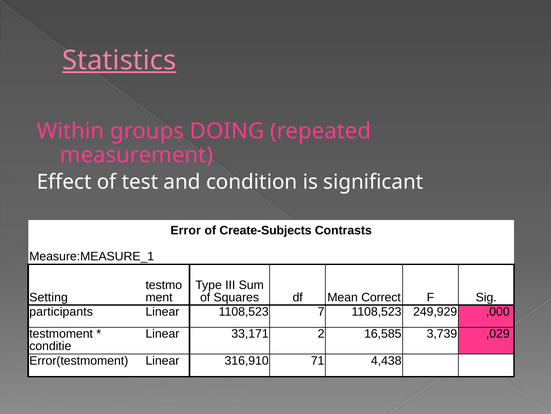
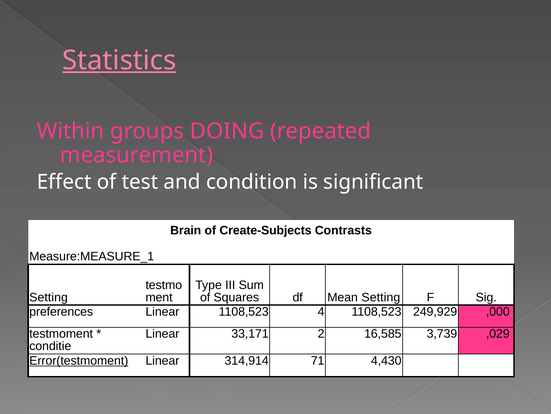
Error: Error -> Brain
Mean Correct: Correct -> Setting
participants: participants -> preferences
7: 7 -> 4
Error(testmoment underline: none -> present
316,910: 316,910 -> 314,914
4,438: 4,438 -> 4,430
